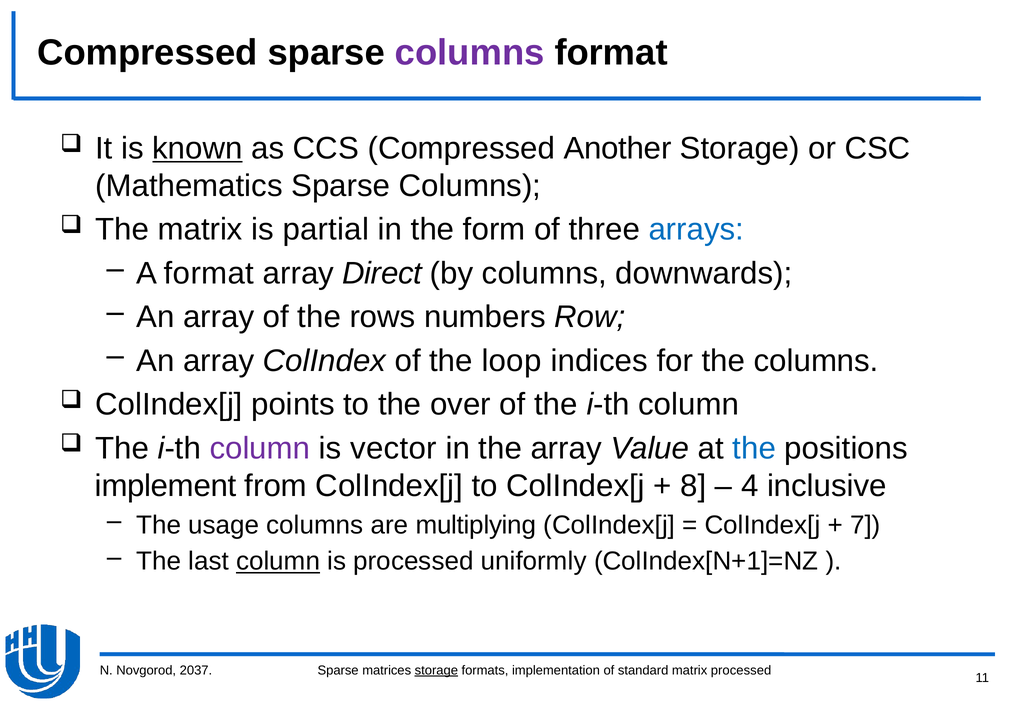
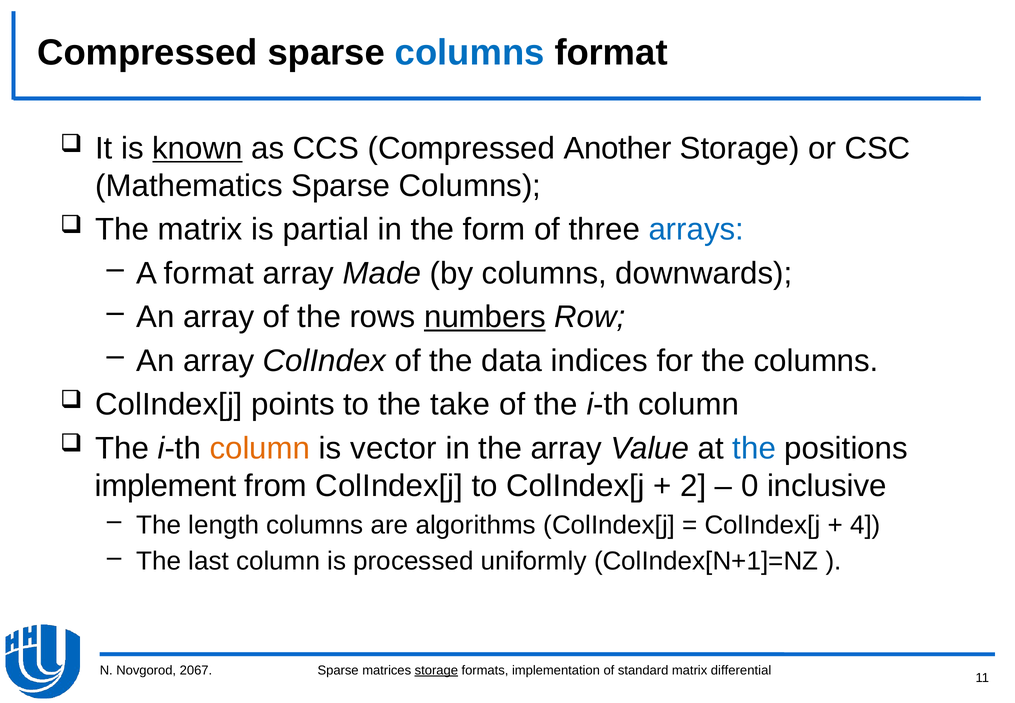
columns at (470, 53) colour: purple -> blue
Direct: Direct -> Made
numbers underline: none -> present
loop: loop -> data
over: over -> take
column at (260, 448) colour: purple -> orange
8: 8 -> 2
4: 4 -> 0
usage: usage -> length
multiplying: multiplying -> algorithms
7: 7 -> 4
column at (278, 561) underline: present -> none
2037: 2037 -> 2067
matrix processed: processed -> differential
